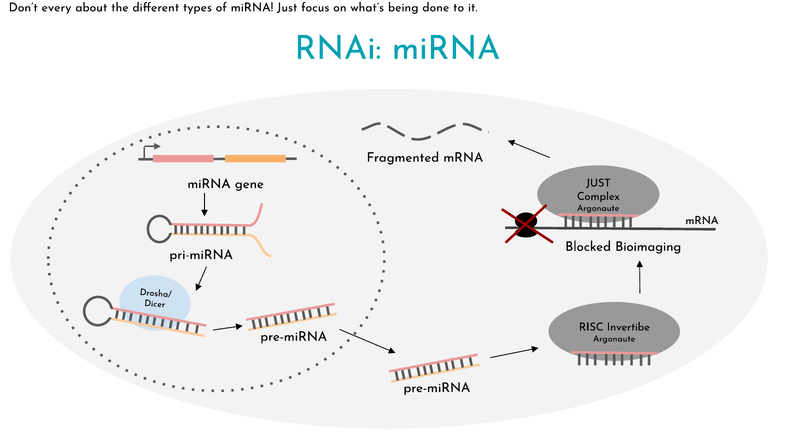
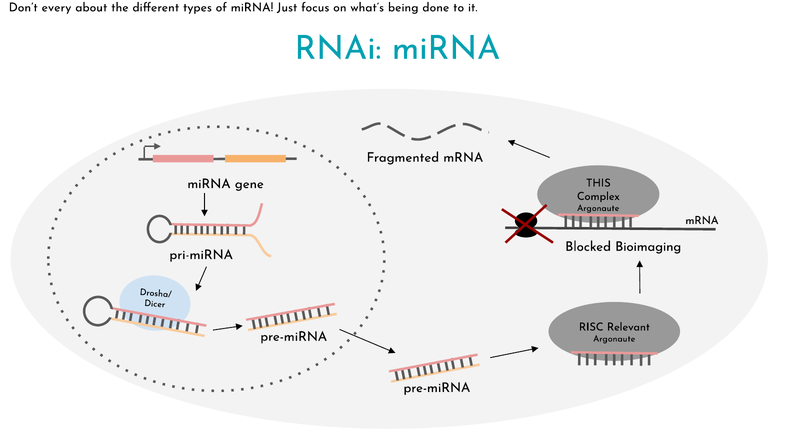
JUST at (598, 183): JUST -> THIS
Invertibe: Invertibe -> Relevant
